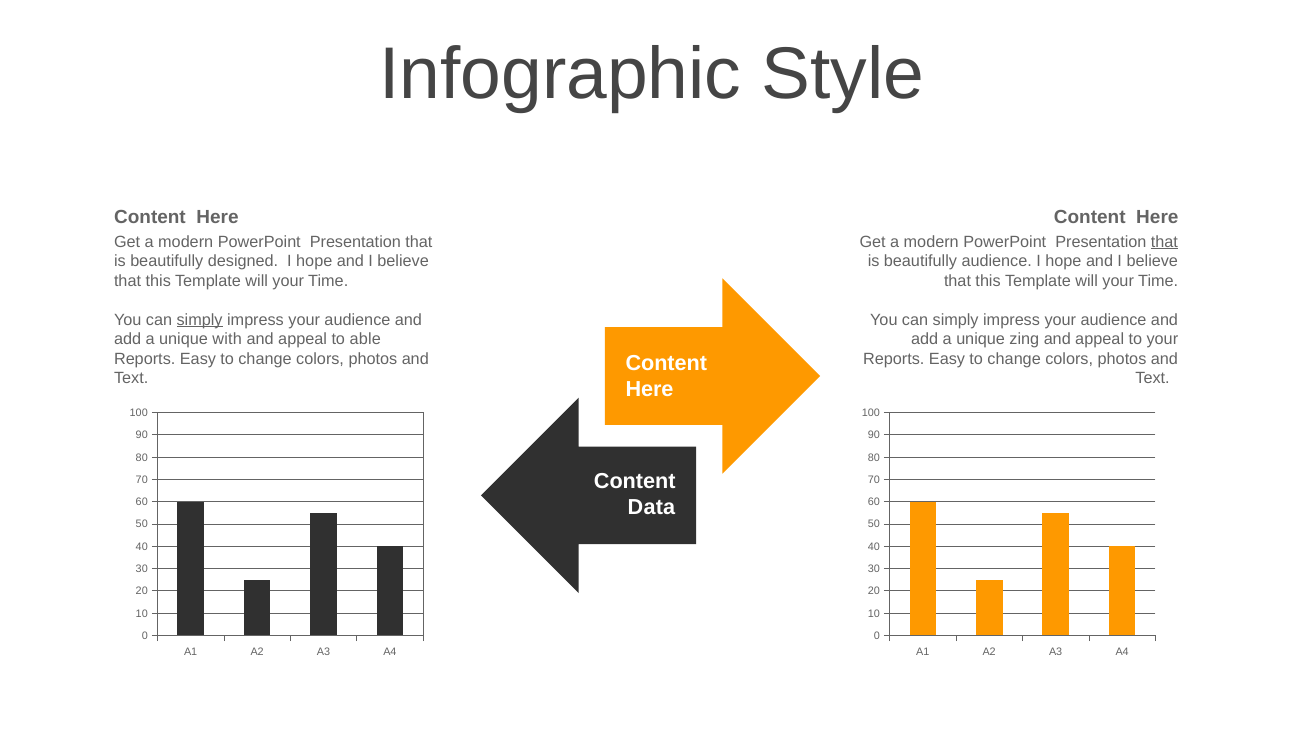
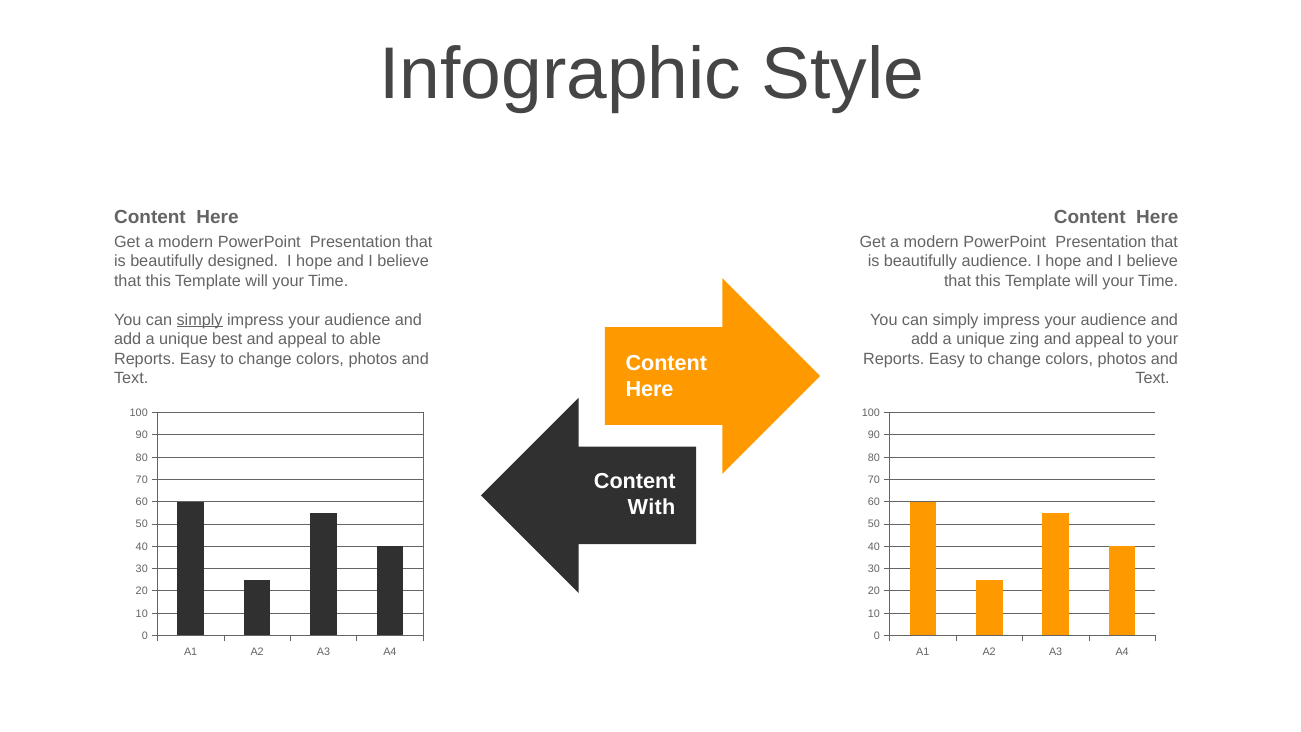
that at (1164, 242) underline: present -> none
with: with -> best
Data: Data -> With
